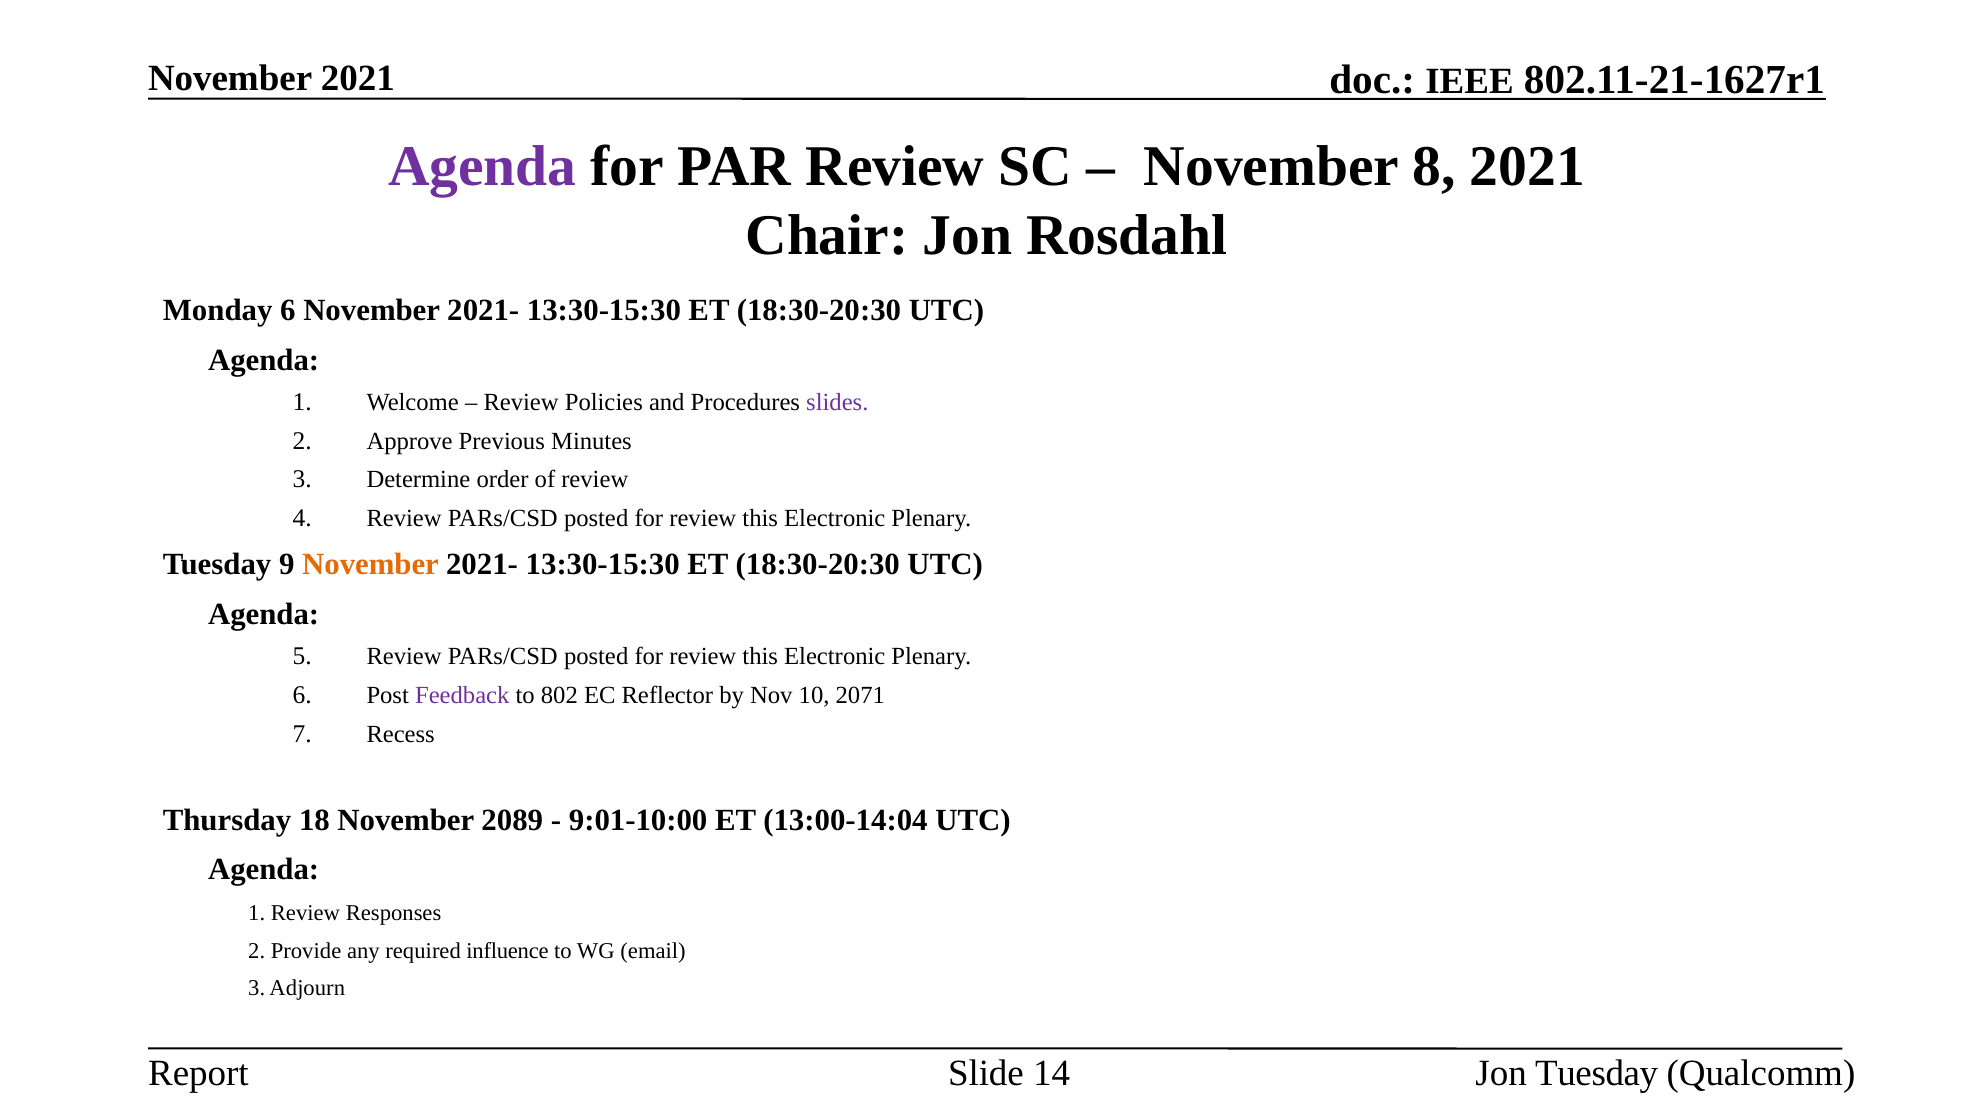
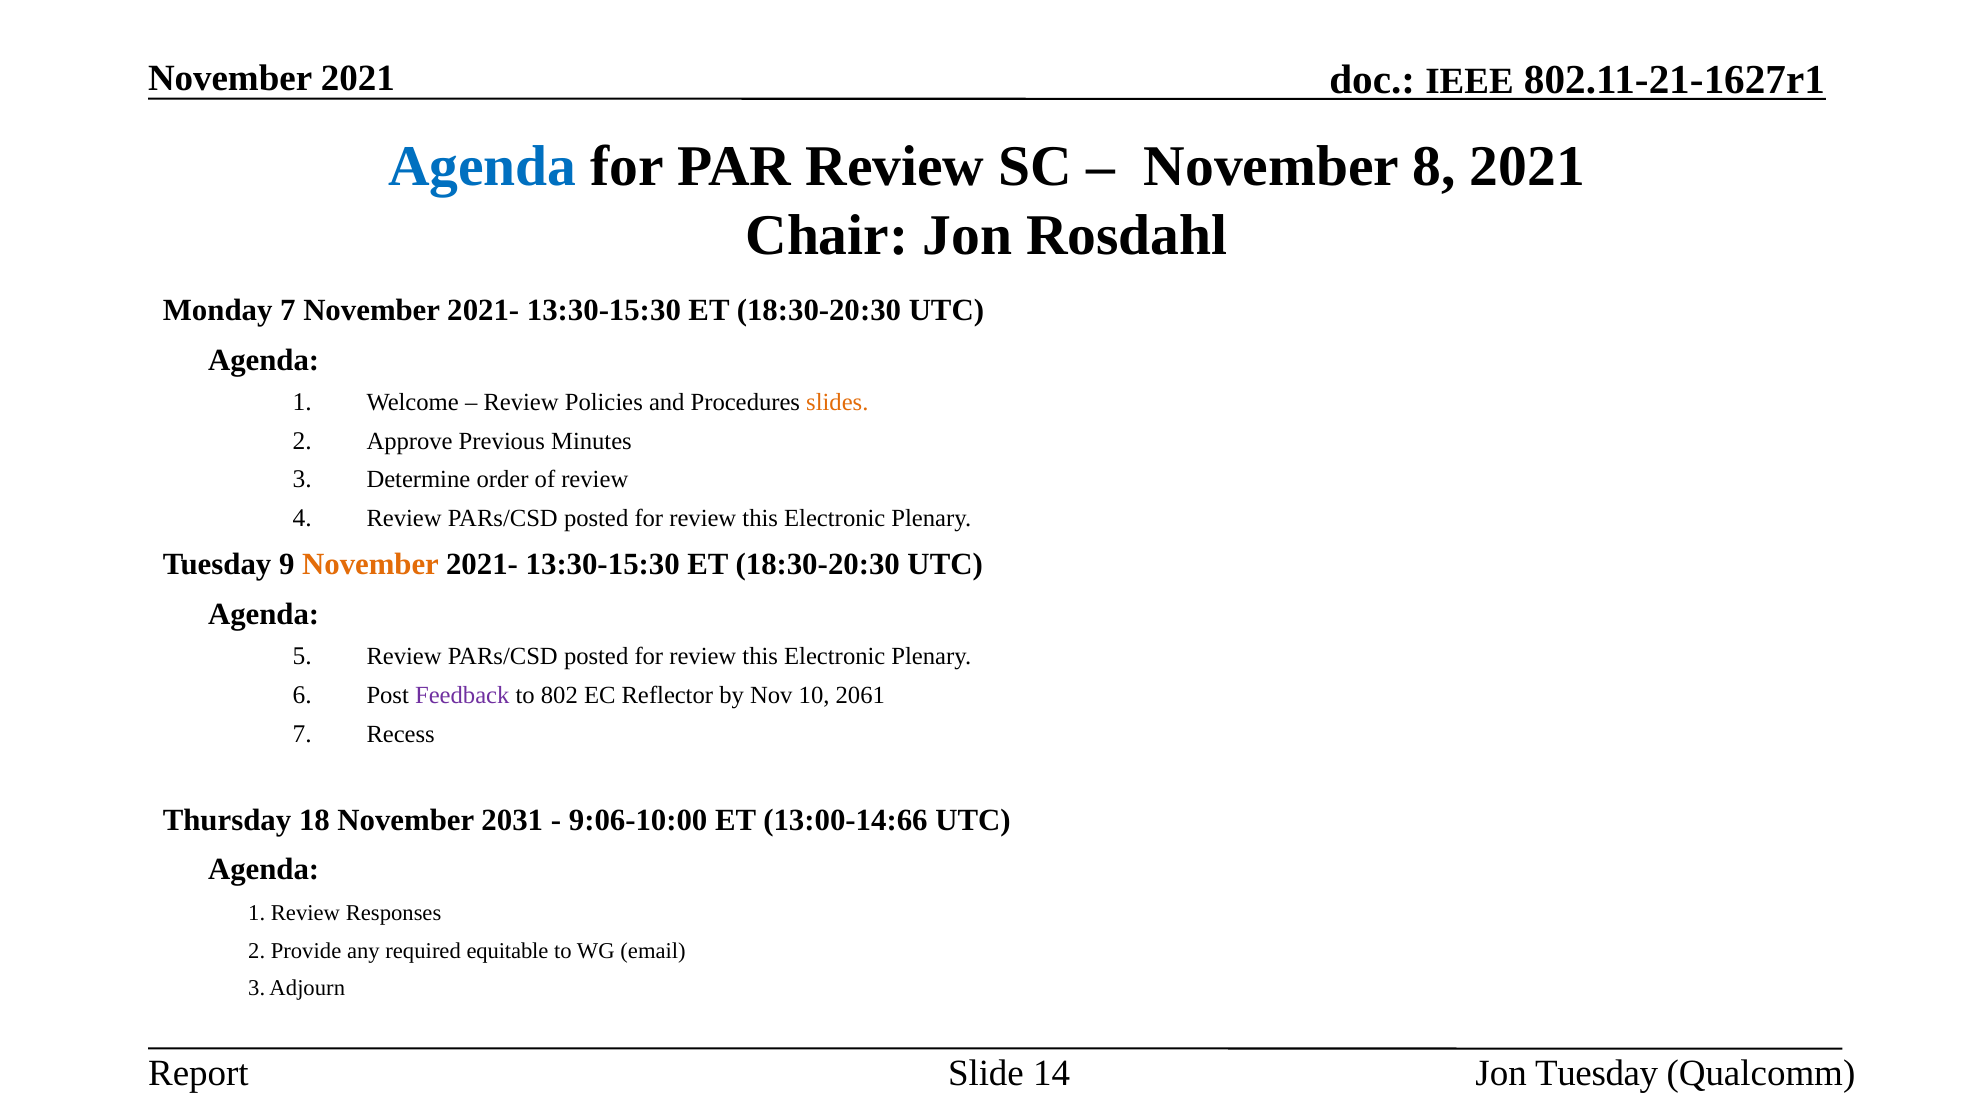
Agenda at (482, 167) colour: purple -> blue
Monday 6: 6 -> 7
slides colour: purple -> orange
2071: 2071 -> 2061
2089: 2089 -> 2031
9:01-10:00: 9:01-10:00 -> 9:06-10:00
13:00-14:04: 13:00-14:04 -> 13:00-14:66
influence: influence -> equitable
